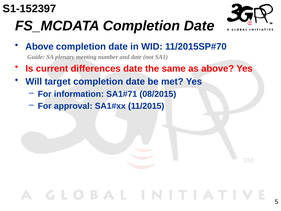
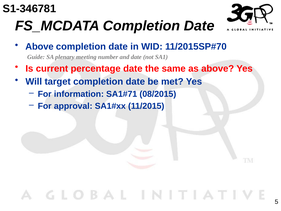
S1-152397: S1-152397 -> S1-346781
differences: differences -> percentage
